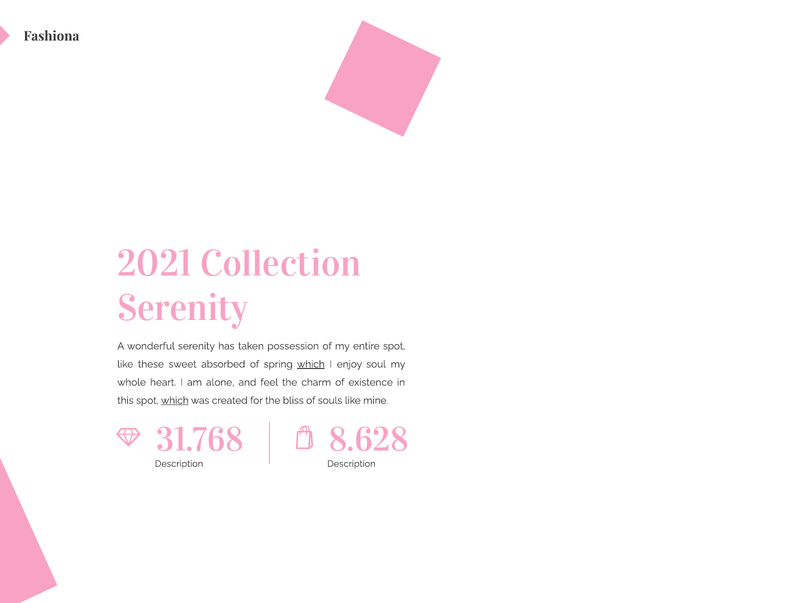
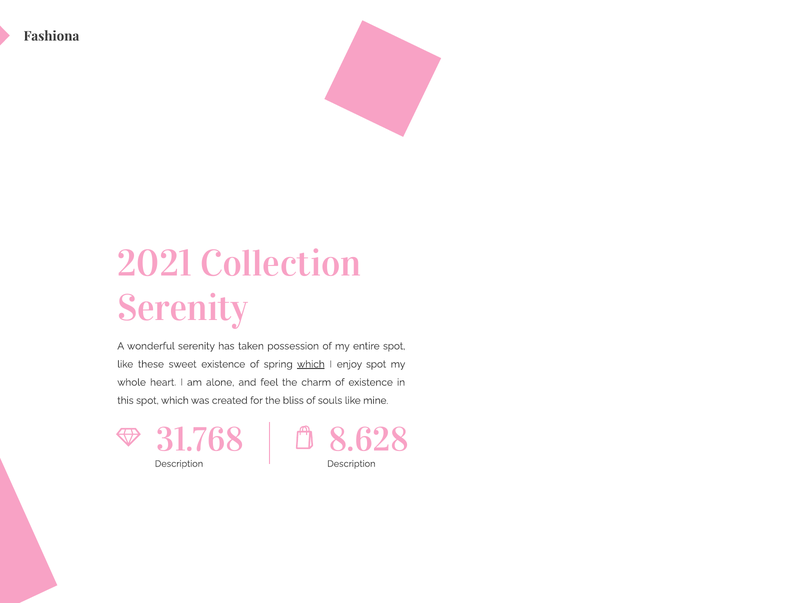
sweet absorbed: absorbed -> existence
enjoy soul: soul -> spot
which at (175, 400) underline: present -> none
